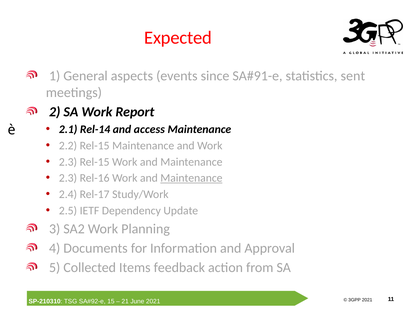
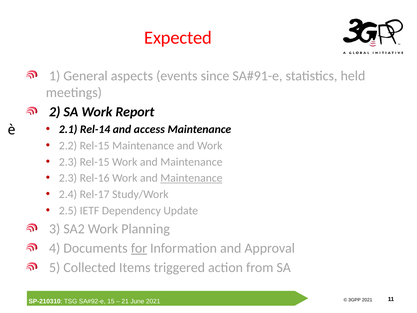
sent: sent -> held
for underline: none -> present
feedback: feedback -> triggered
